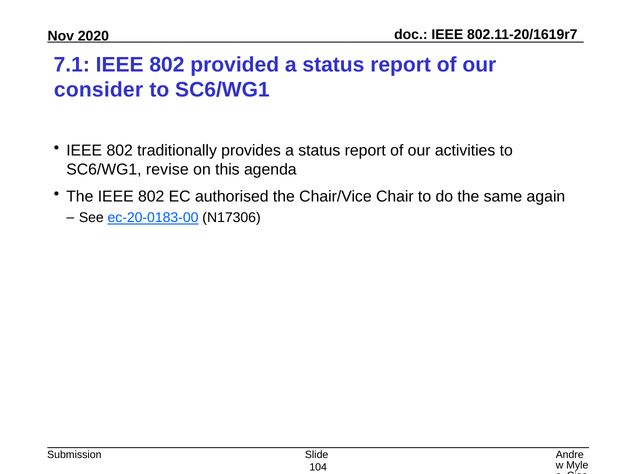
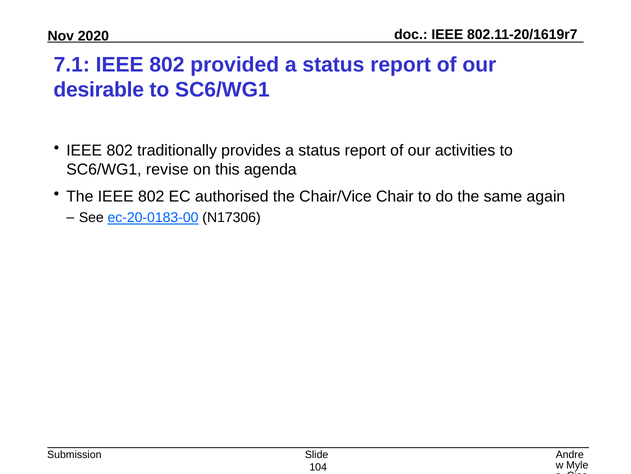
consider: consider -> desirable
